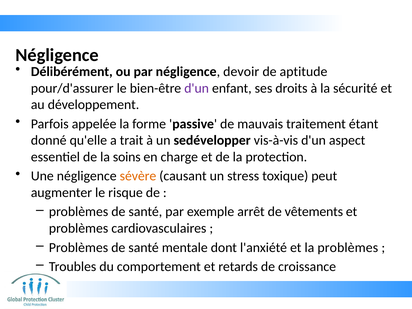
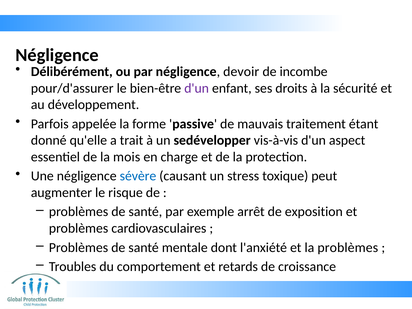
aptitude: aptitude -> incombe
soins: soins -> mois
sévère colour: orange -> blue
vêtements: vêtements -> exposition
